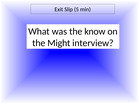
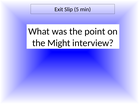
know: know -> point
